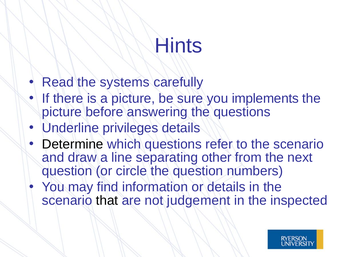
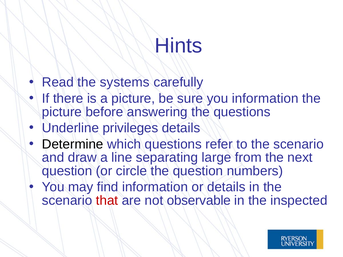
you implements: implements -> information
other: other -> large
that colour: black -> red
judgement: judgement -> observable
